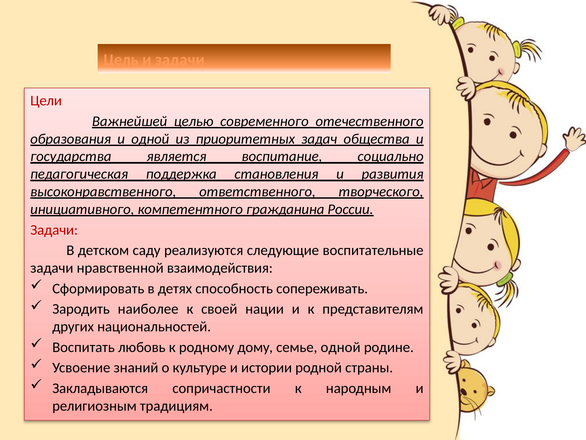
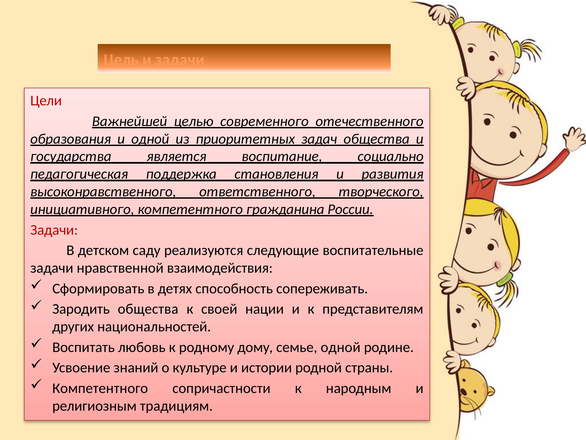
Зародить наиболее: наиболее -> общества
Закладываются at (100, 388): Закладываются -> Компетентного
